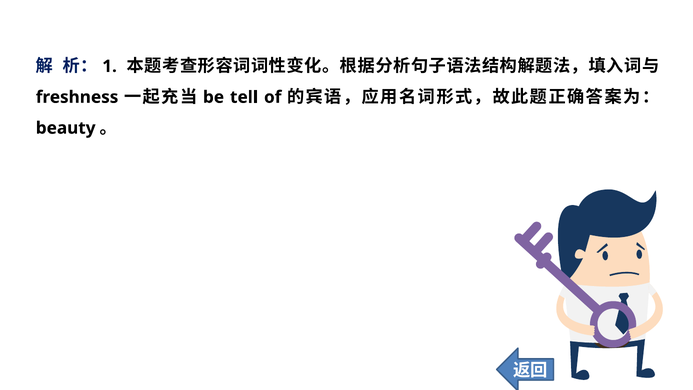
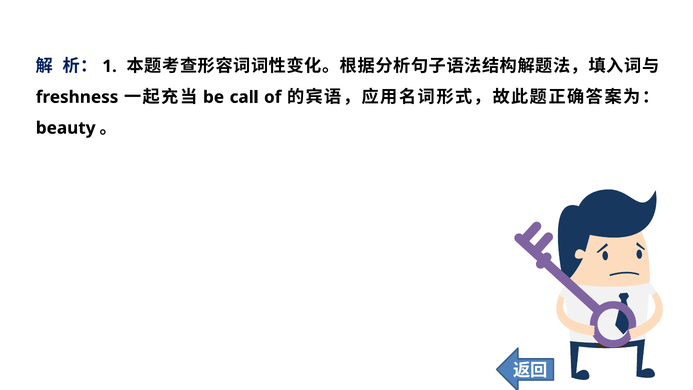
tell: tell -> call
